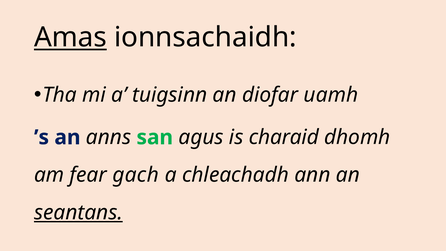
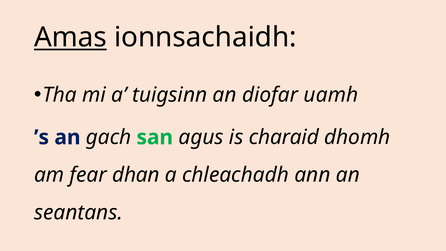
anns: anns -> gach
gach: gach -> dhan
seantans underline: present -> none
